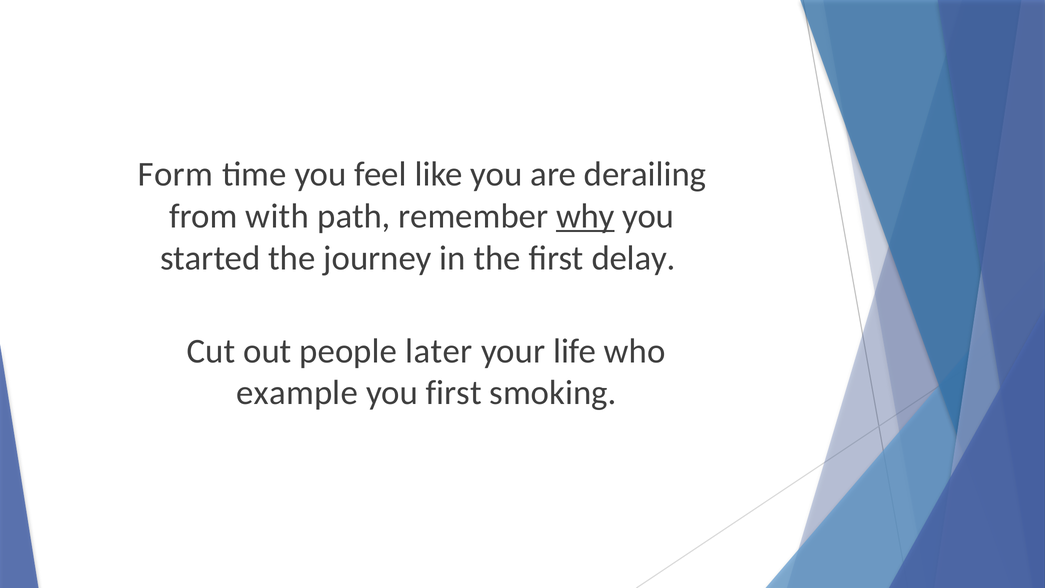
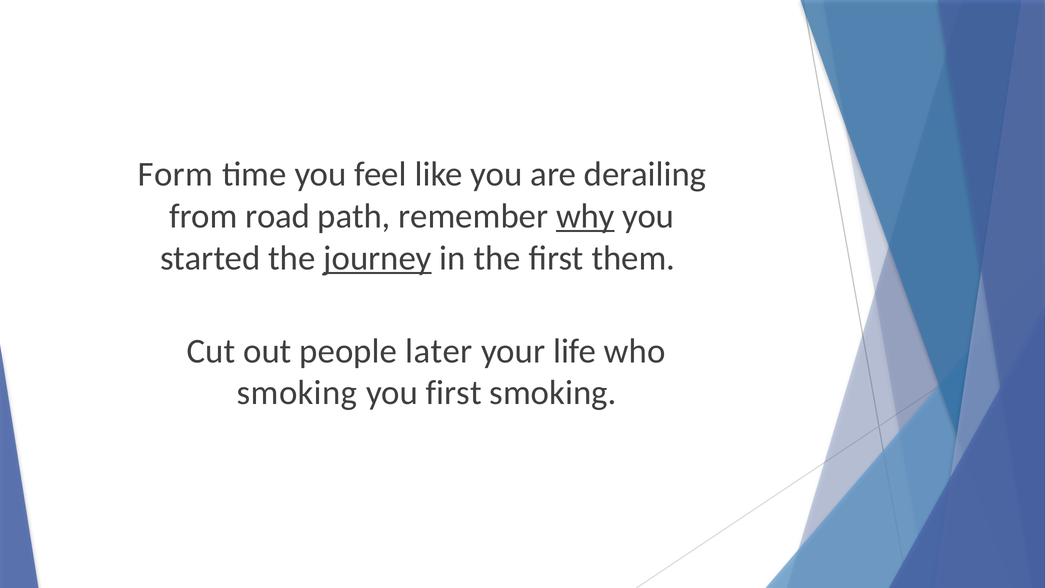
with: with -> road
journey underline: none -> present
delay: delay -> them
example at (297, 393): example -> smoking
